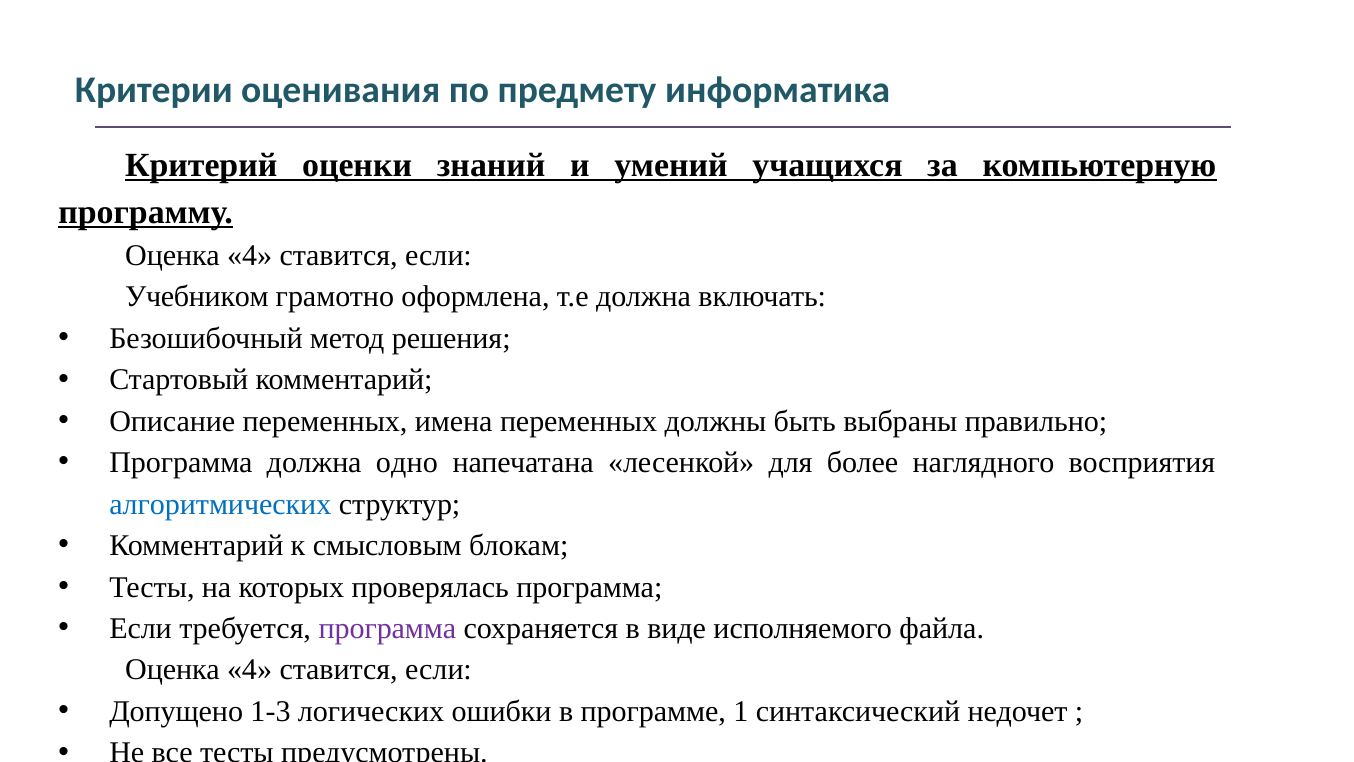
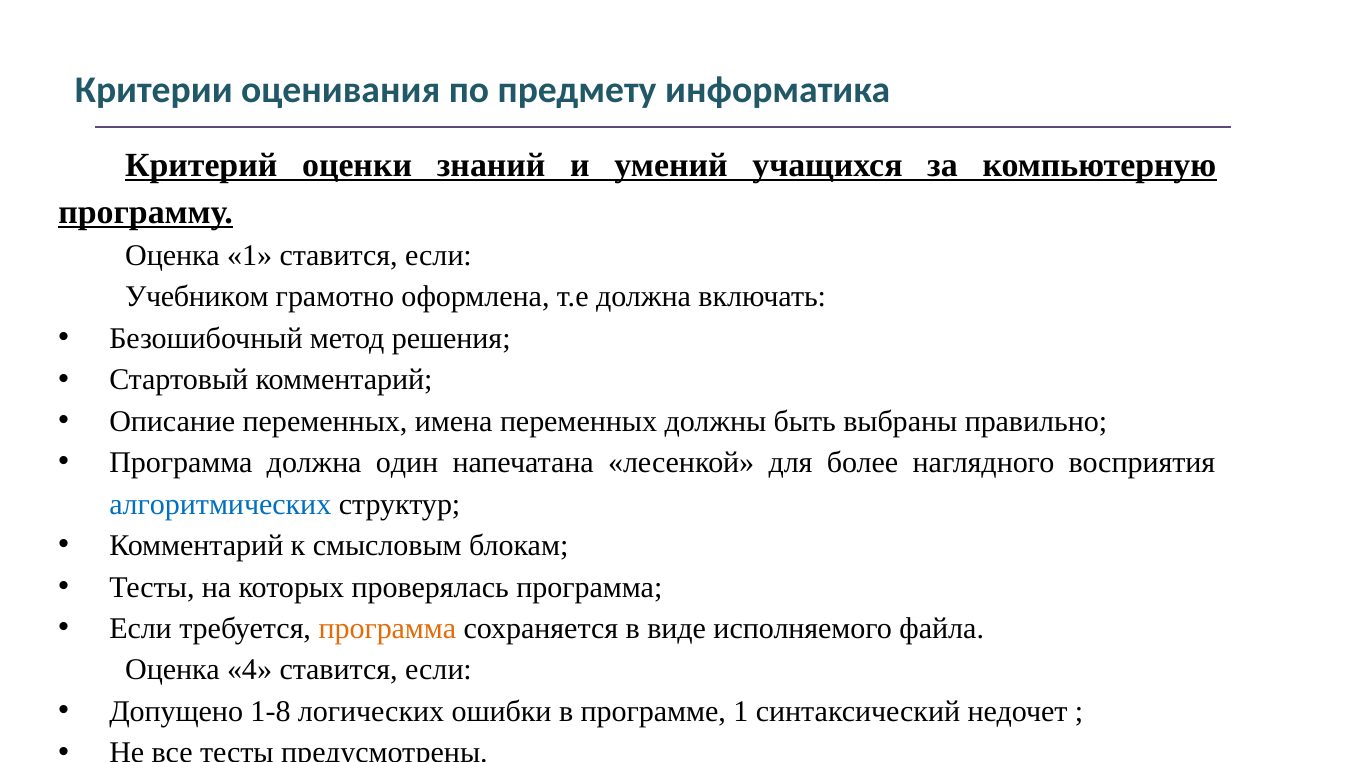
4 at (250, 256): 4 -> 1
одно: одно -> один
программа at (387, 629) colour: purple -> orange
1-3: 1-3 -> 1-8
